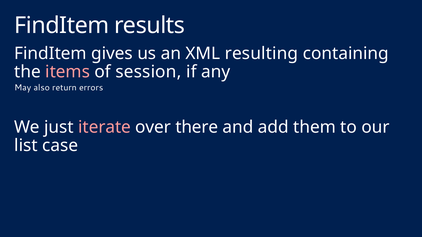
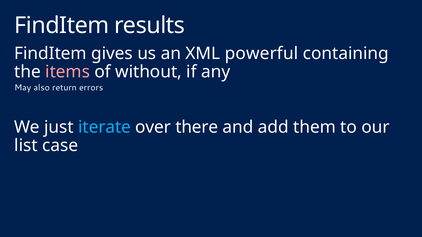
resulting: resulting -> powerful
session: session -> without
iterate colour: pink -> light blue
